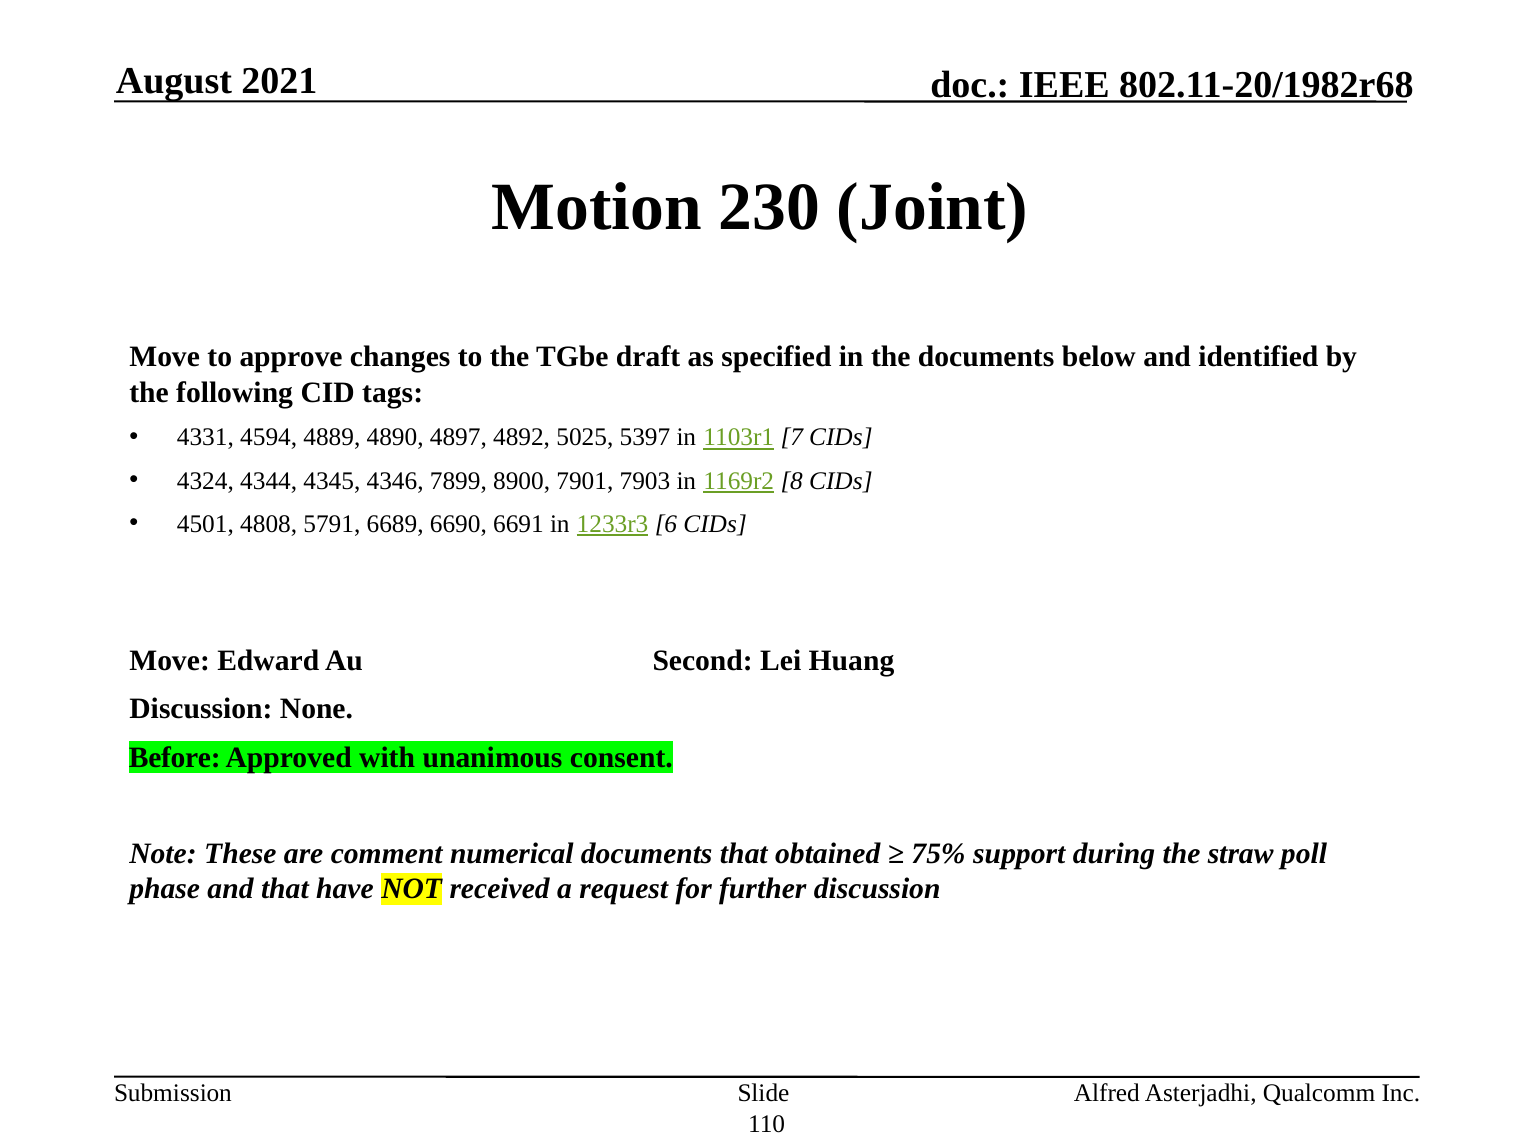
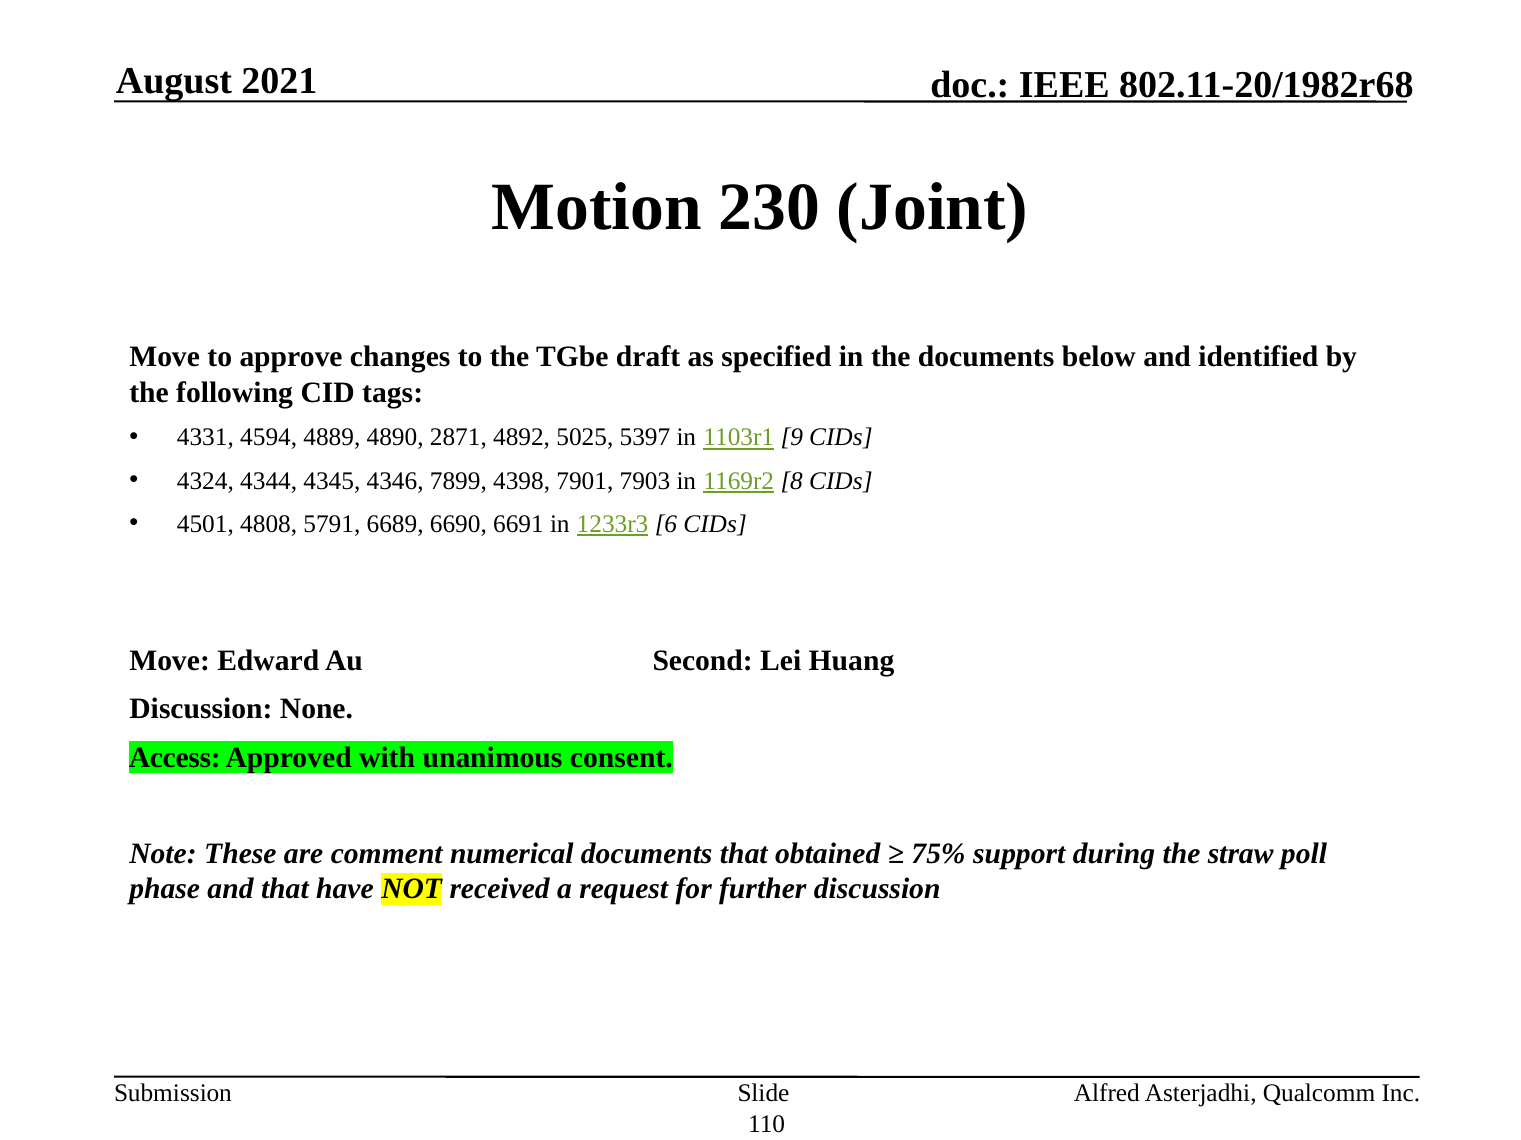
4897: 4897 -> 2871
7: 7 -> 9
8900: 8900 -> 4398
Before: Before -> Access
